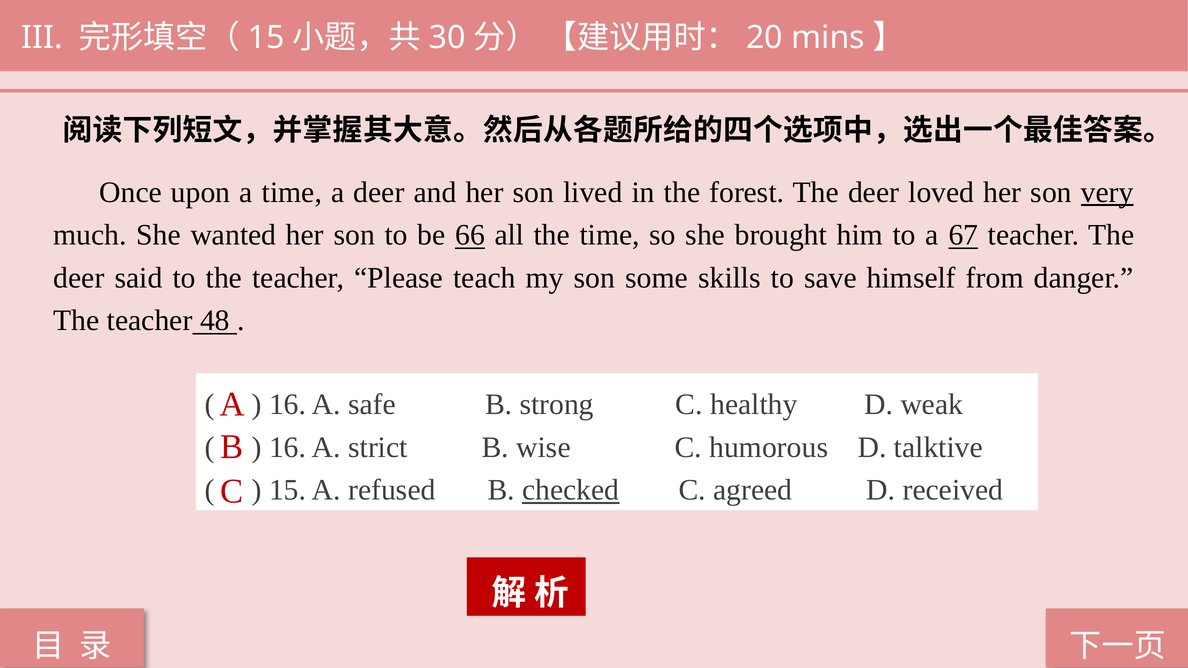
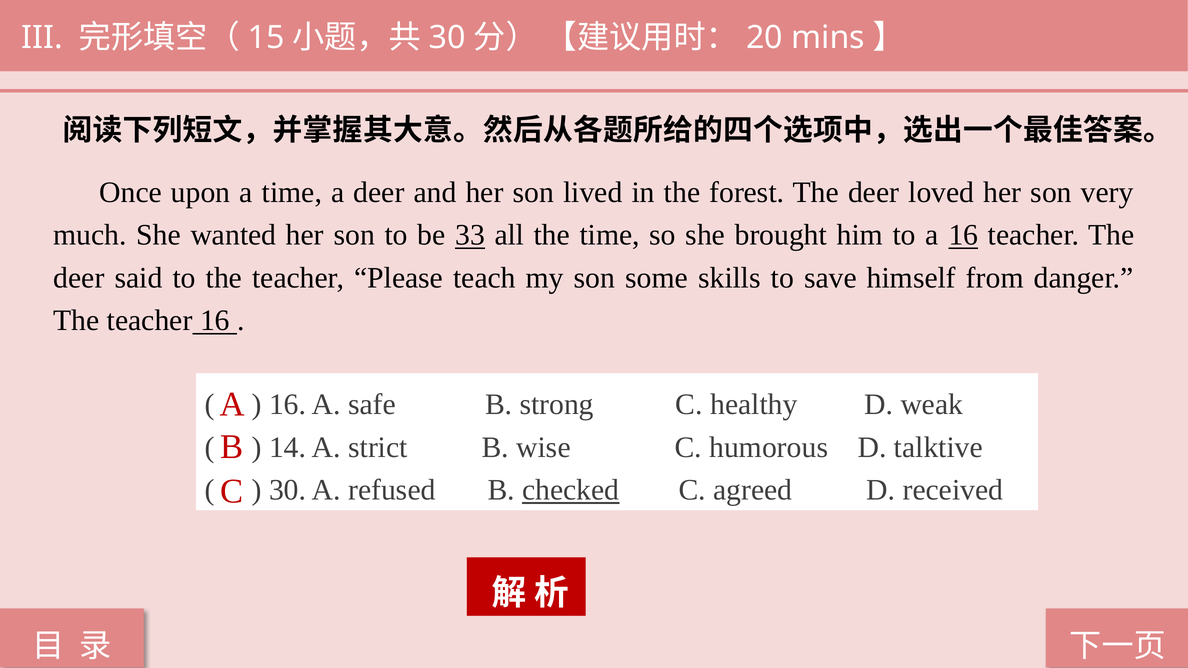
very underline: present -> none
66: 66 -> 33
a 67: 67 -> 16
teacher 48: 48 -> 16
16 at (288, 448): 16 -> 14
15 at (288, 490): 15 -> 30
